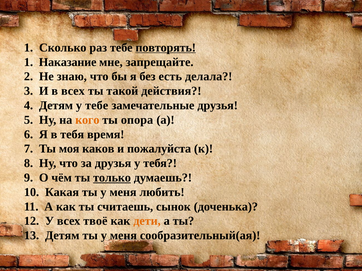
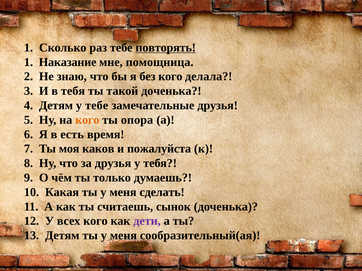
запрещайте: запрещайте -> помощница
без есть: есть -> кого
в всех: всех -> тебя
такой действия: действия -> доченька
в тебя: тебя -> есть
только underline: present -> none
любить: любить -> сделать
всех твоё: твоё -> кого
дети colour: orange -> purple
